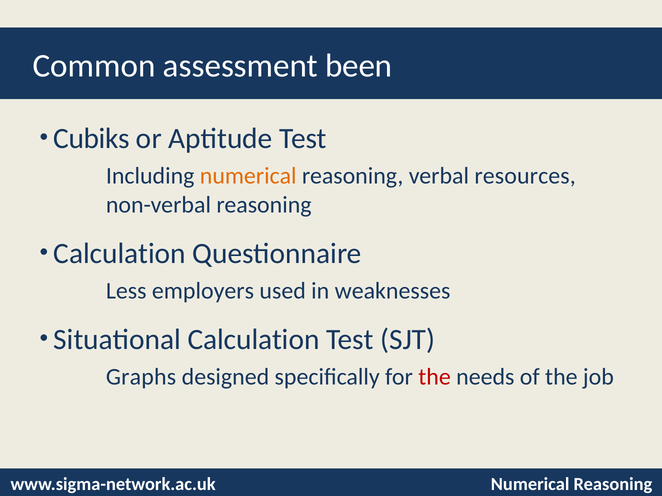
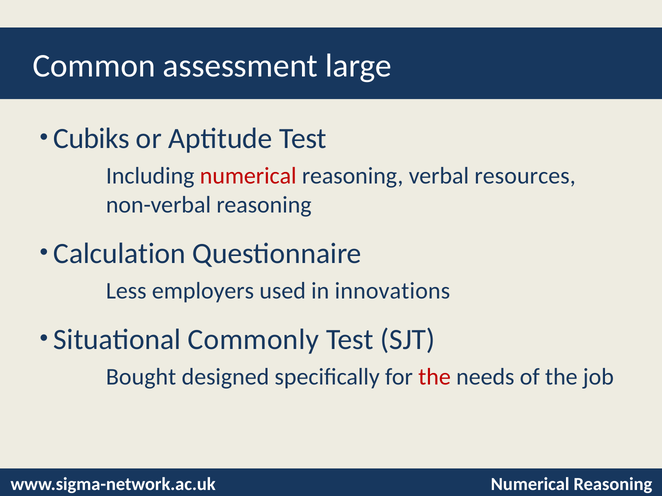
been: been -> large
numerical at (248, 176) colour: orange -> red
weaknesses: weaknesses -> innovations
Situational Calculation: Calculation -> Commonly
Graphs: Graphs -> Bought
